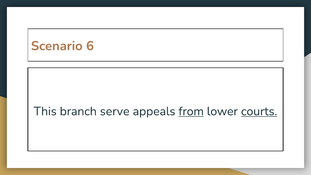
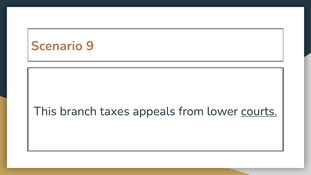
6: 6 -> 9
serve: serve -> taxes
from underline: present -> none
